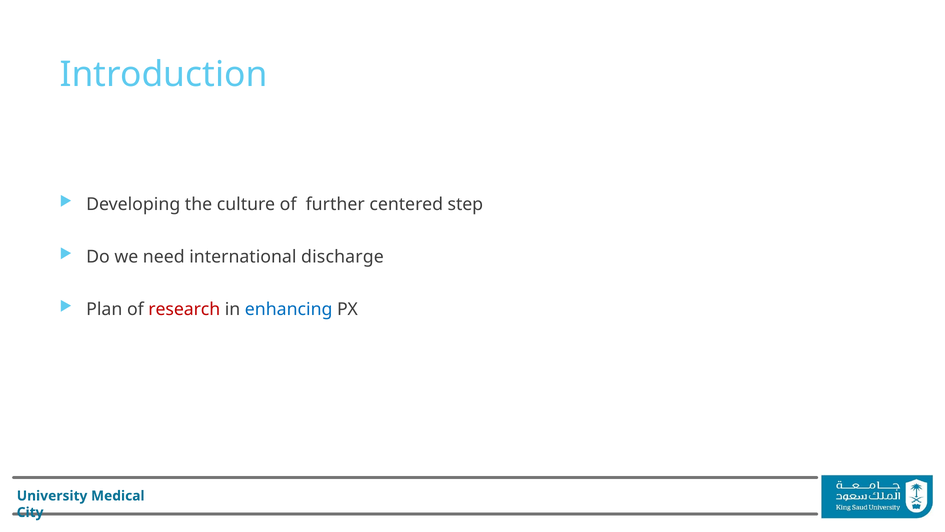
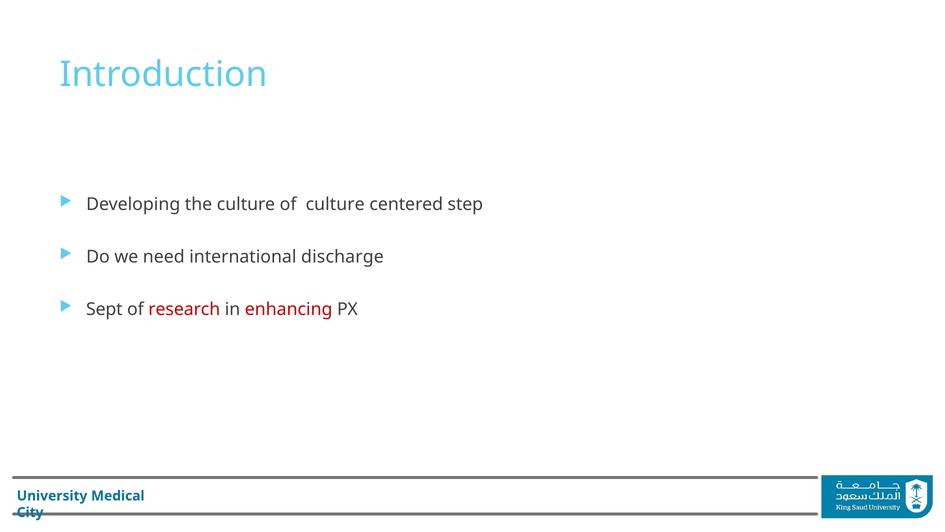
of further: further -> culture
Plan: Plan -> Sept
enhancing colour: blue -> red
